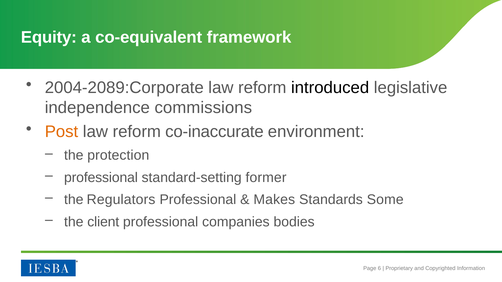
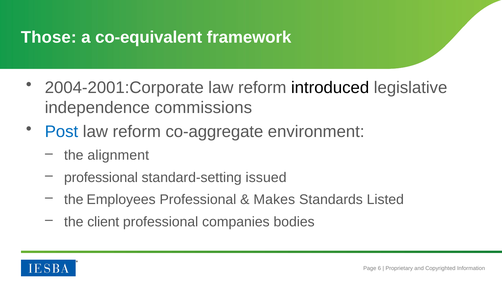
Equity: Equity -> Those
2004-2089:Corporate: 2004-2089:Corporate -> 2004-2001:Corporate
Post colour: orange -> blue
co-inaccurate: co-inaccurate -> co-aggregate
protection: protection -> alignment
former: former -> issued
Regulators: Regulators -> Employees
Some: Some -> Listed
